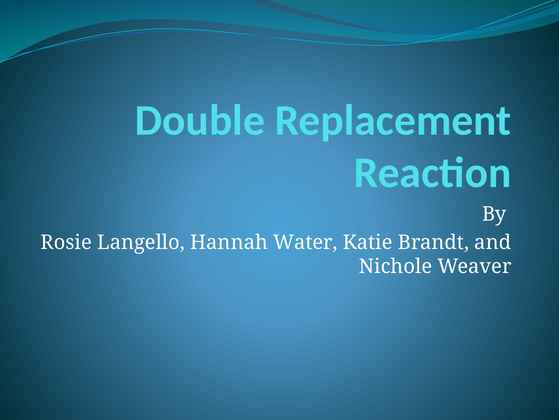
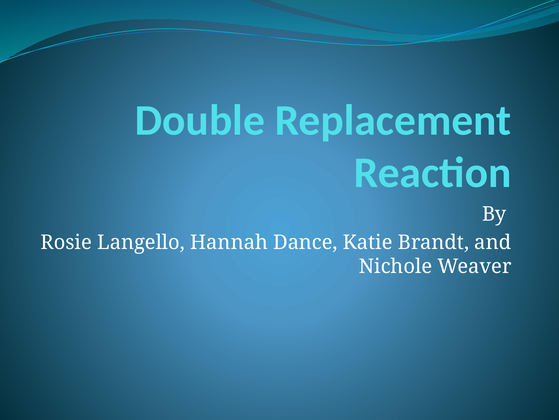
Water: Water -> Dance
